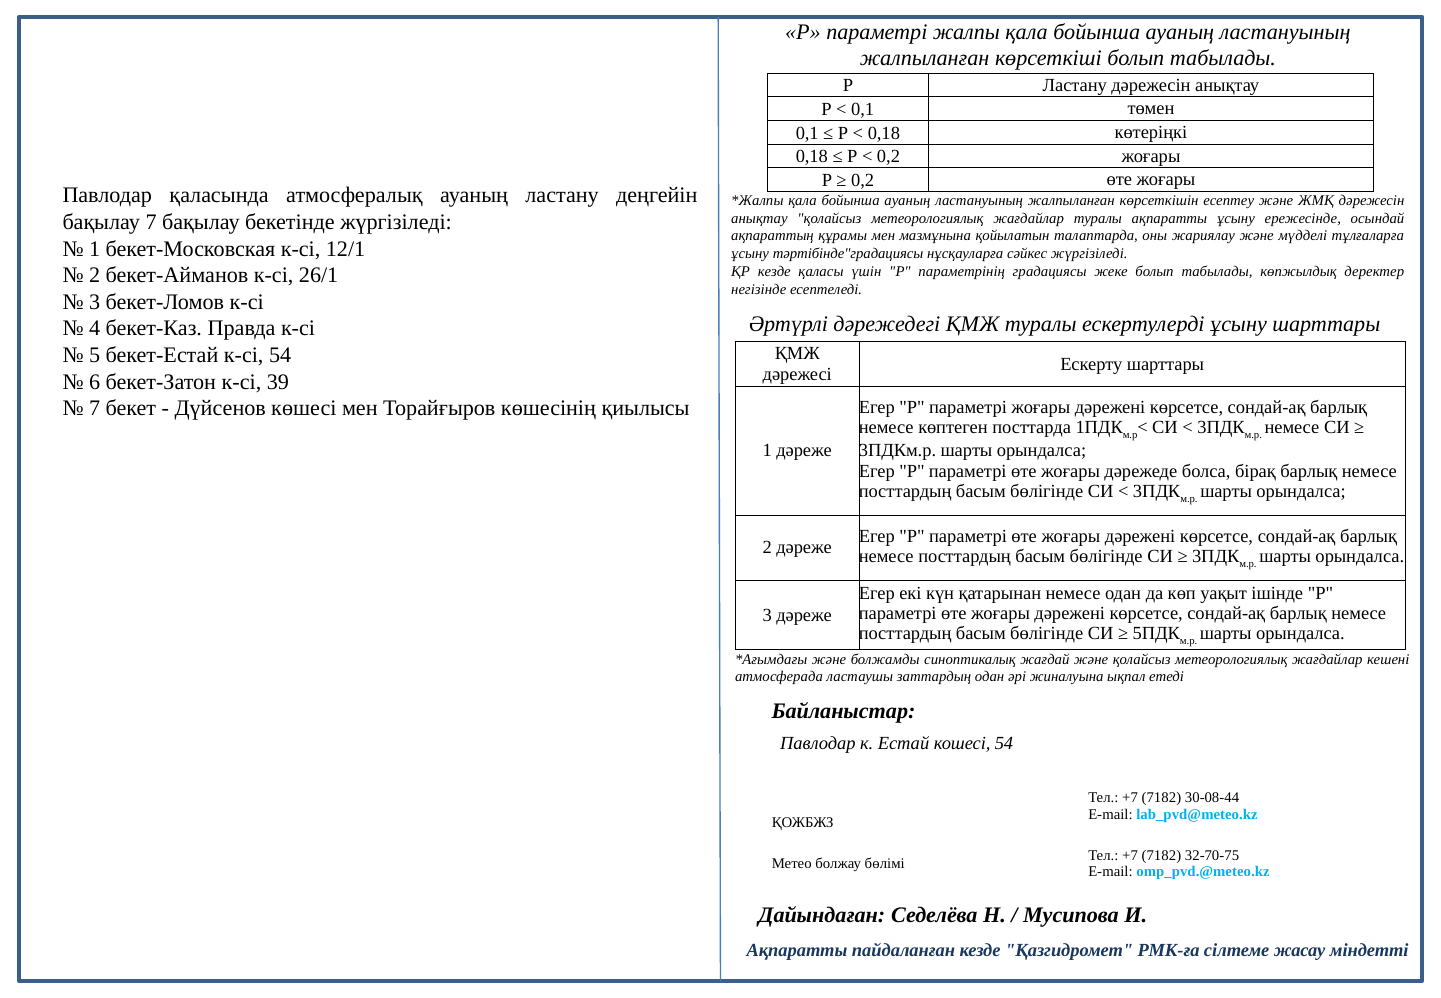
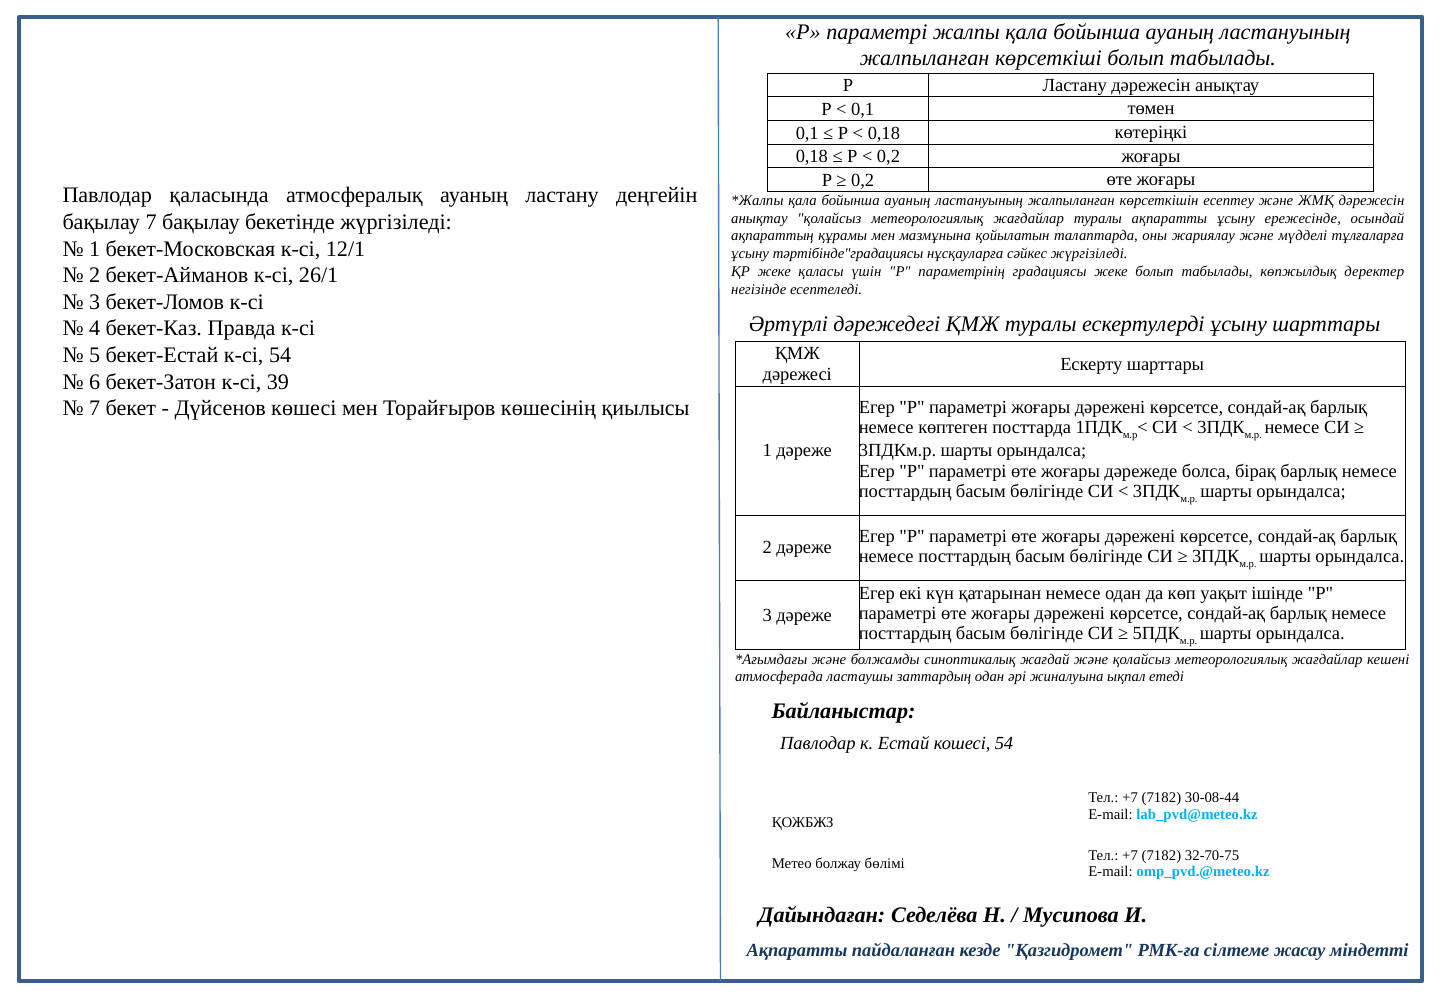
ҚР кезде: кезде -> жеке
